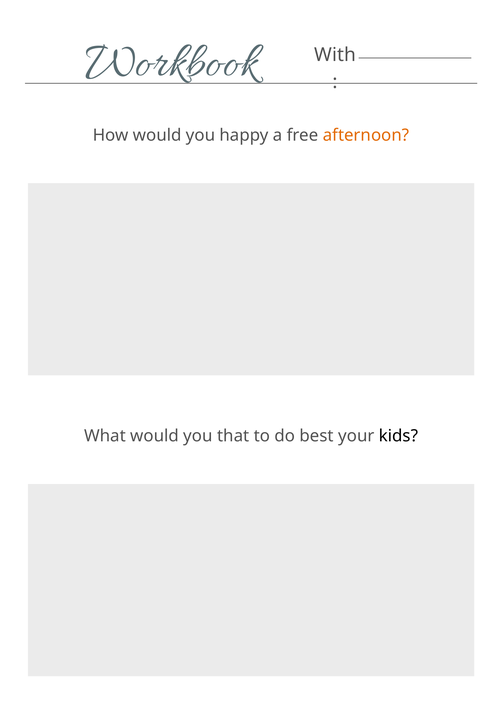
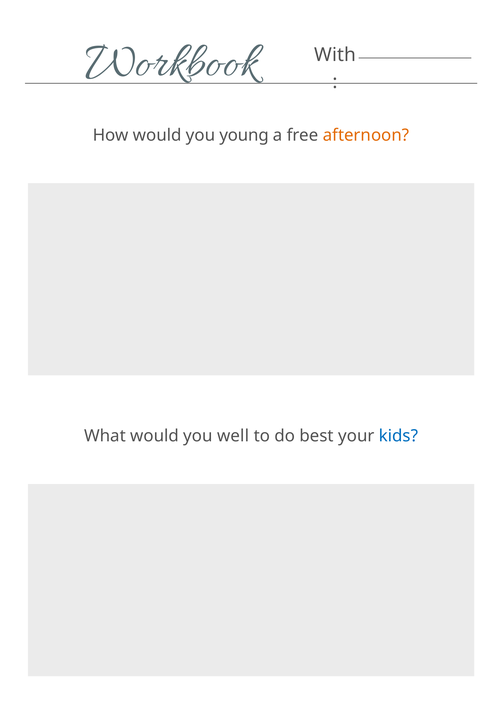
happy: happy -> young
that: that -> well
kids colour: black -> blue
